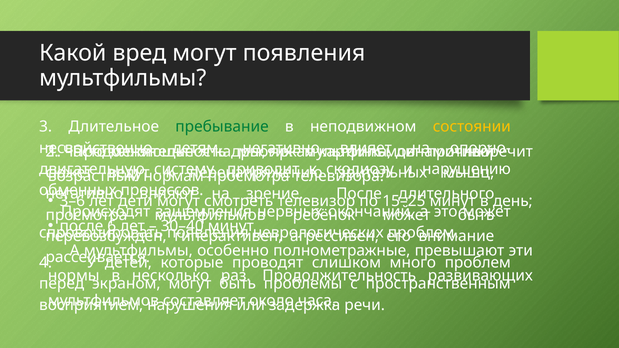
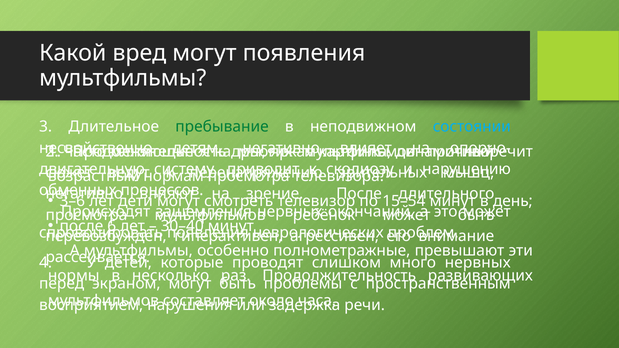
состоянии colour: yellow -> light blue
15–25: 15–25 -> 15–54
много проблем: проблем -> нервных
